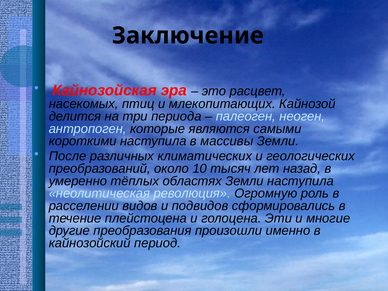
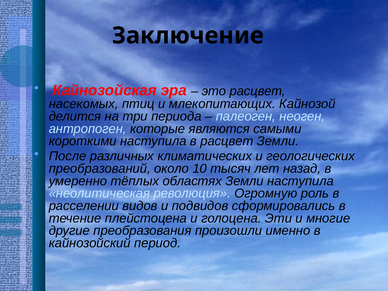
в массивы: массивы -> расцвет
